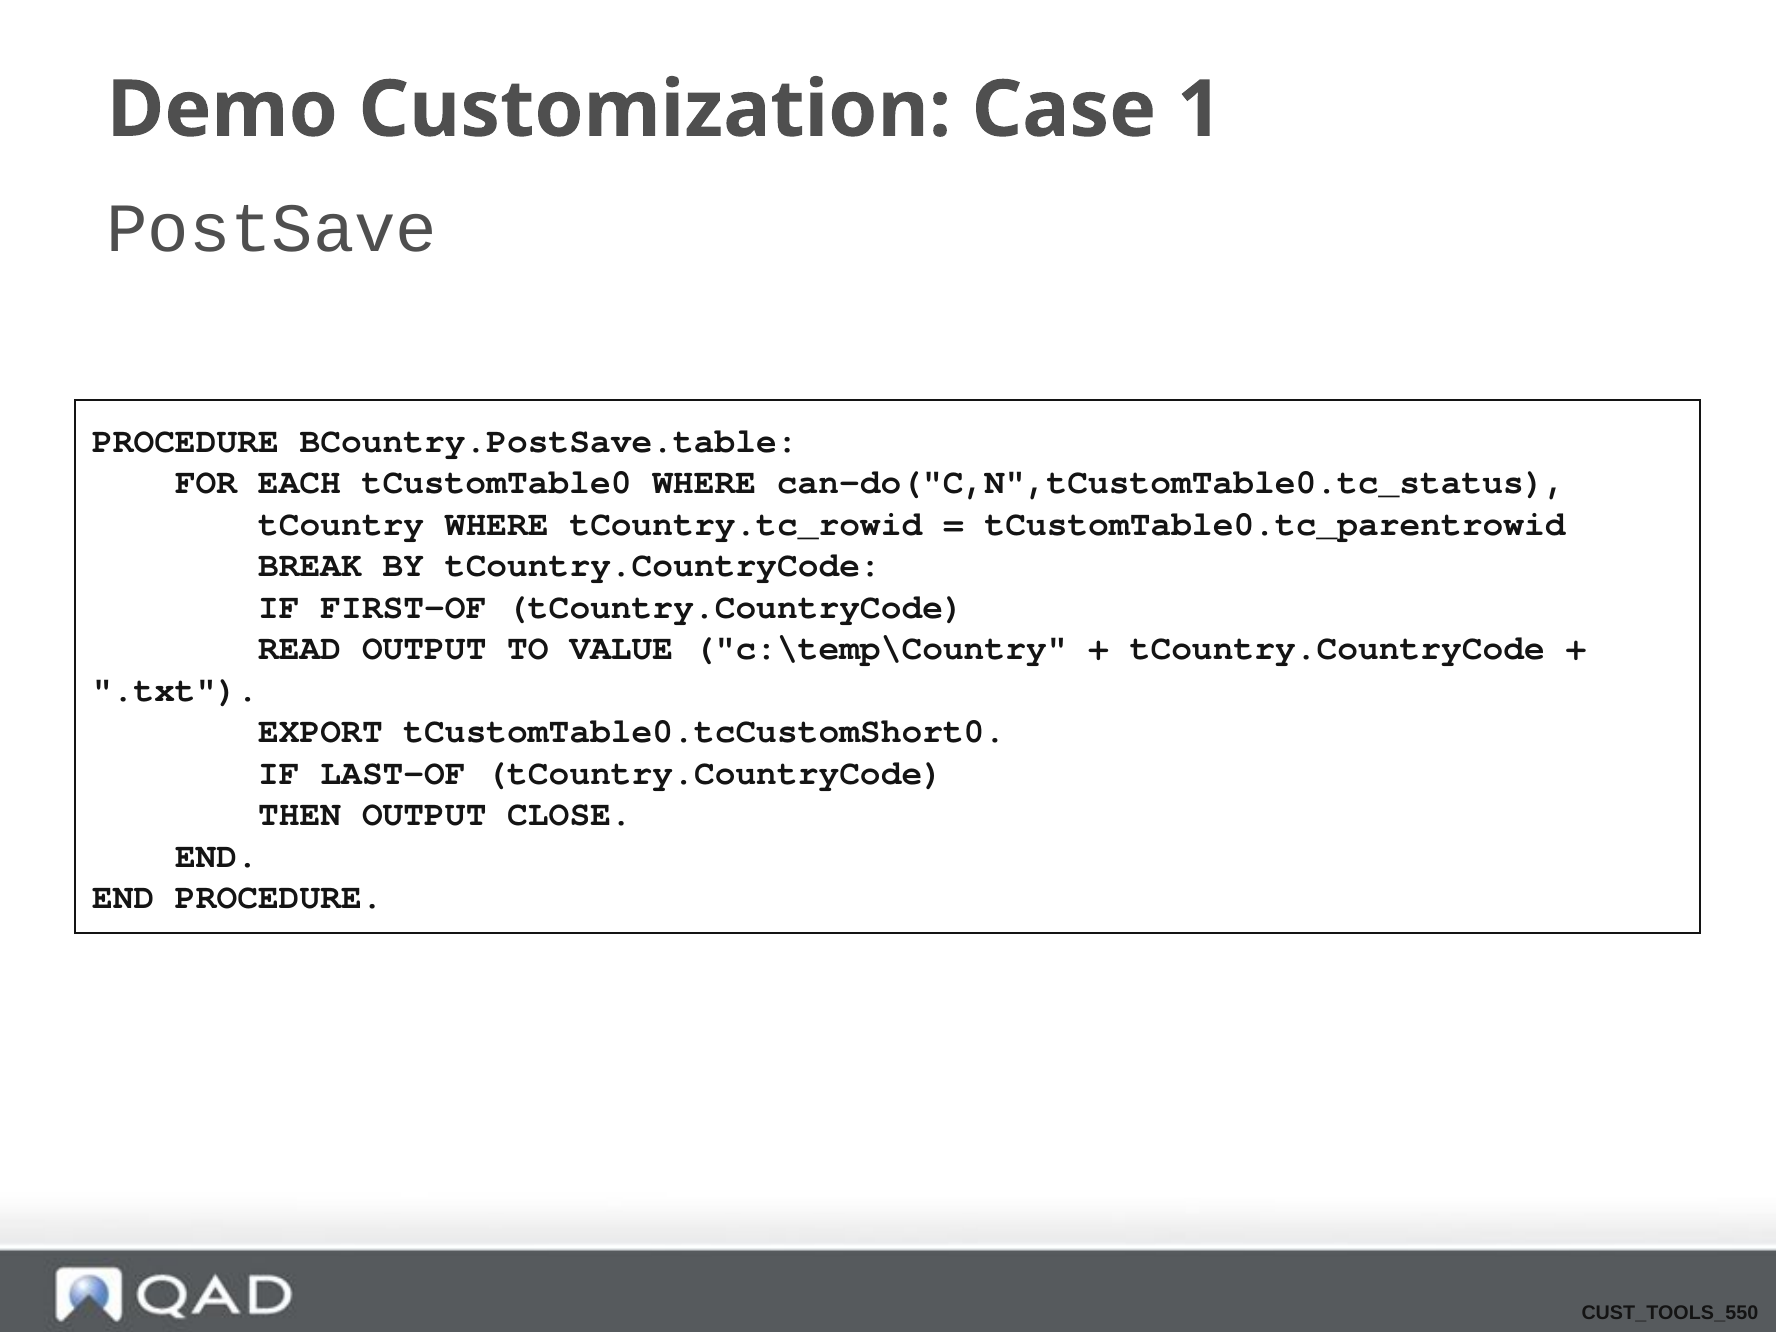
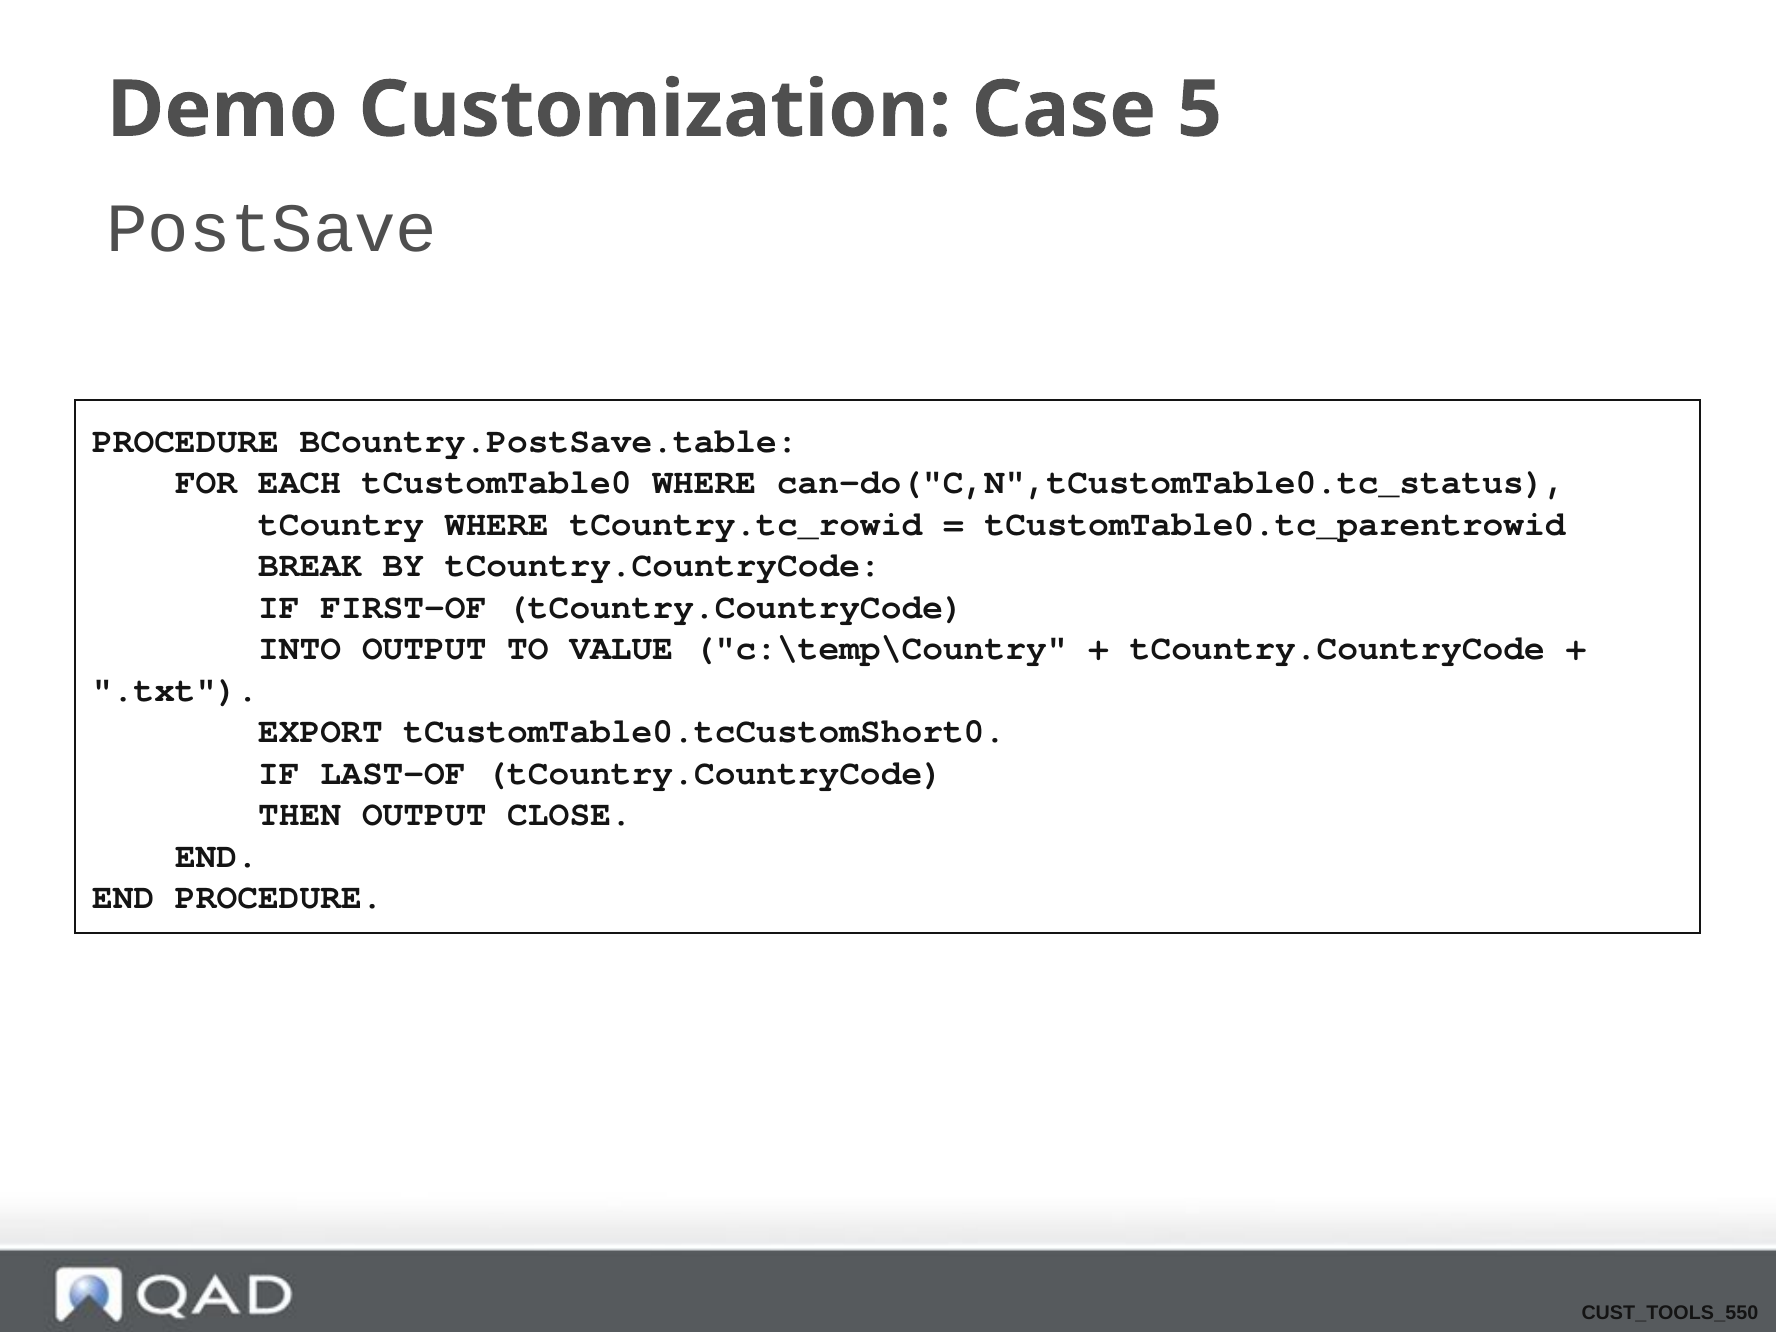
1: 1 -> 5
READ: READ -> INTO
